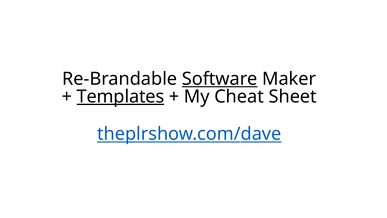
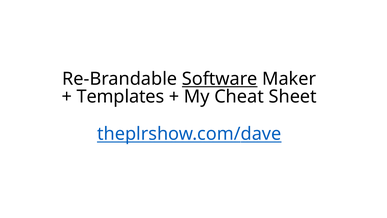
Templates underline: present -> none
